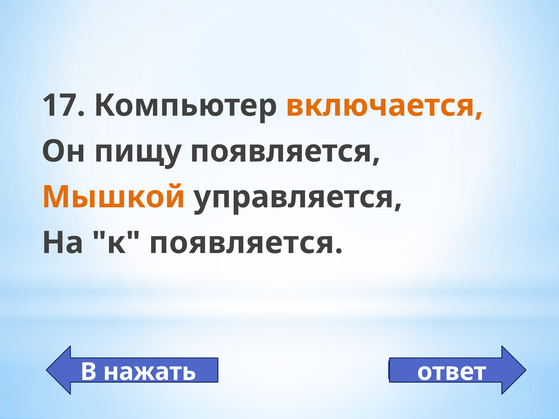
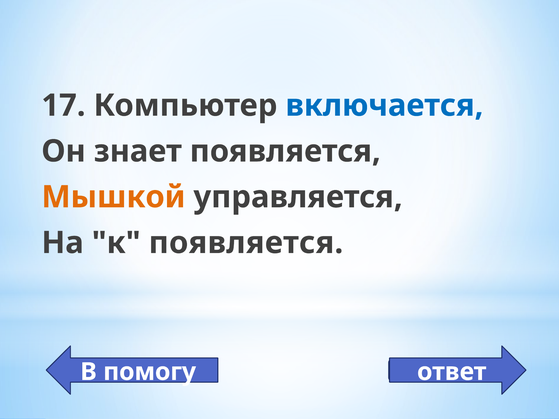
включается colour: orange -> blue
пищу: пищу -> знает
нажать: нажать -> помогу
